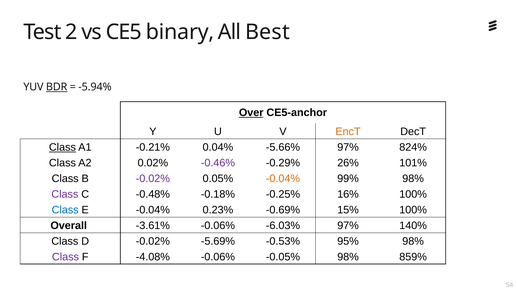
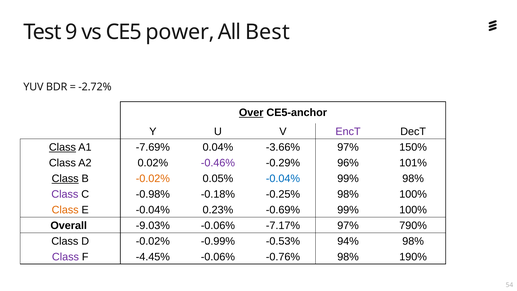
2: 2 -> 9
binary: binary -> power
BDR underline: present -> none
-5.94%: -5.94% -> -2.72%
EncT colour: orange -> purple
-0.21%: -0.21% -> -7.69%
-5.66%: -5.66% -> -3.66%
824%: 824% -> 150%
26%: 26% -> 96%
Class at (65, 179) underline: none -> present
-0.02% at (153, 179) colour: purple -> orange
-0.04% at (283, 179) colour: orange -> blue
-0.48%: -0.48% -> -0.98%
-0.25% 16%: 16% -> 98%
Class at (65, 210) colour: blue -> orange
-0.69% 15%: 15% -> 99%
-3.61%: -3.61% -> -9.03%
-6.03%: -6.03% -> -7.17%
140%: 140% -> 790%
-5.69%: -5.69% -> -0.99%
95%: 95% -> 94%
-4.08%: -4.08% -> -4.45%
-0.05%: -0.05% -> -0.76%
859%: 859% -> 190%
